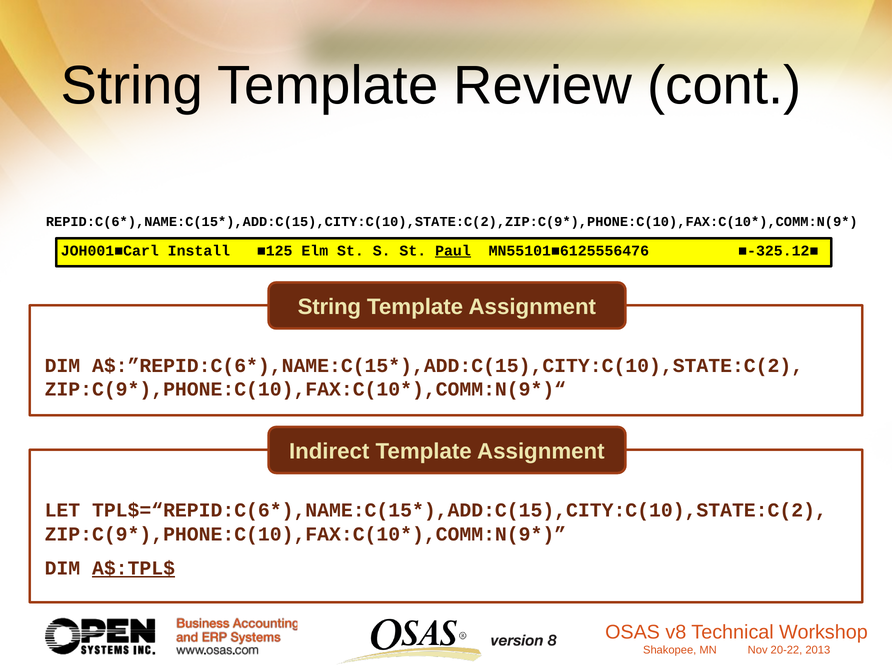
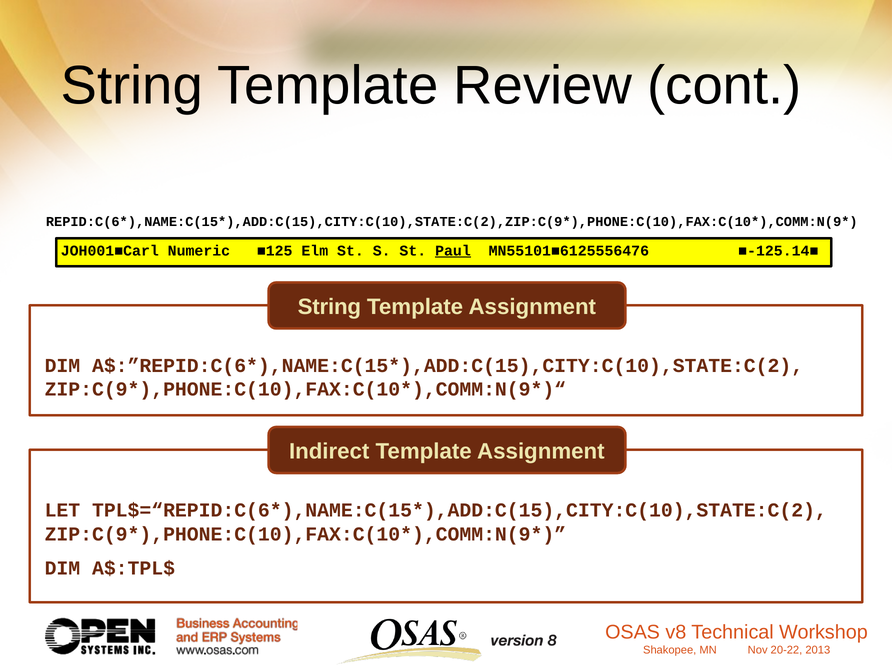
Install: Install -> Numeric
■-325.12■: ■-325.12■ -> ■-125.14■
A$:TPL$ underline: present -> none
